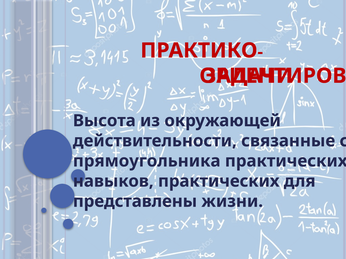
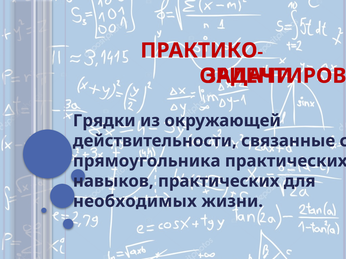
Высота: Высота -> Грядки
представлены: представлены -> необходимых
